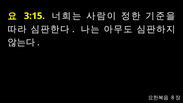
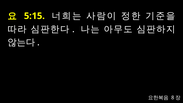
3:15: 3:15 -> 5:15
